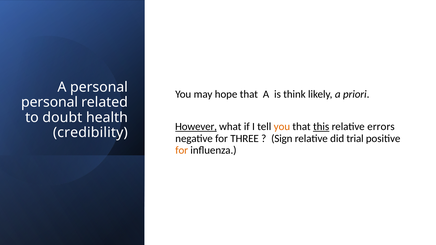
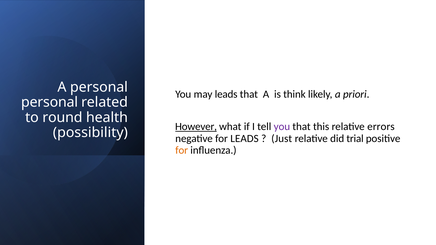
may hope: hope -> leads
doubt: doubt -> round
you at (282, 127) colour: orange -> purple
this underline: present -> none
credibility: credibility -> possibility
for THREE: THREE -> LEADS
Sign: Sign -> Just
